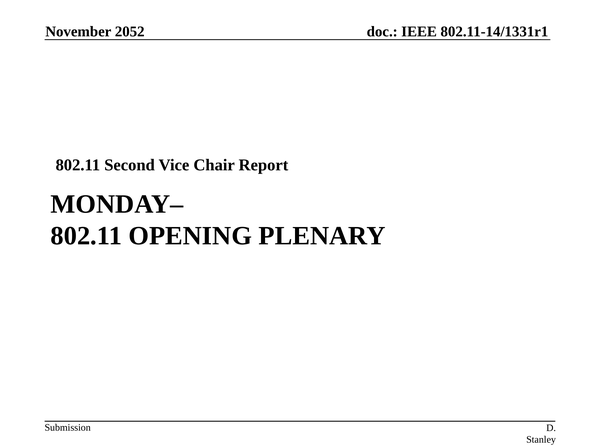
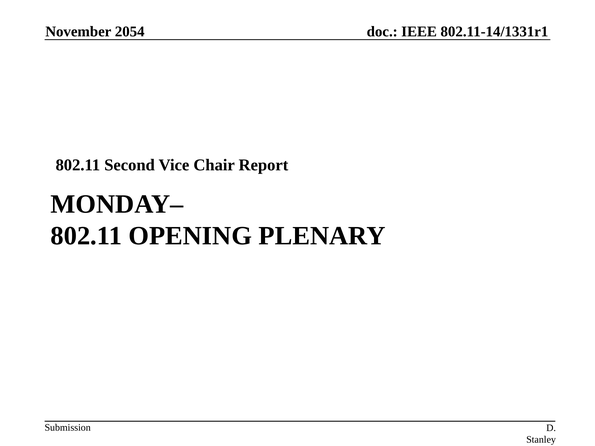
2052: 2052 -> 2054
